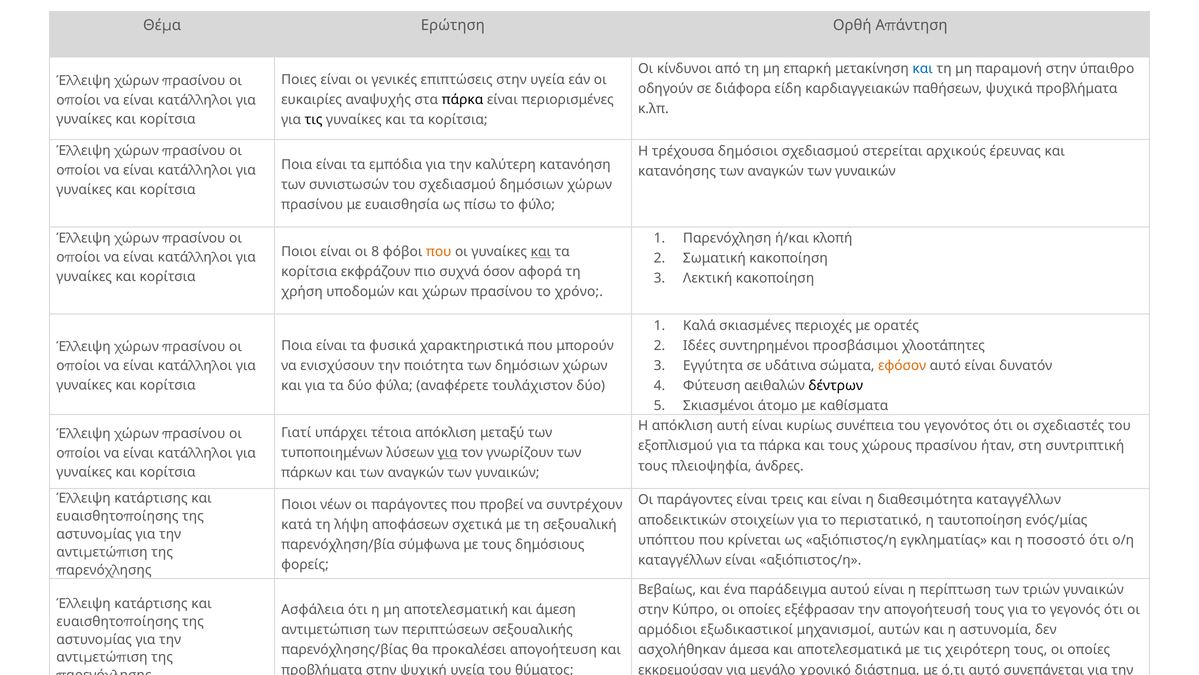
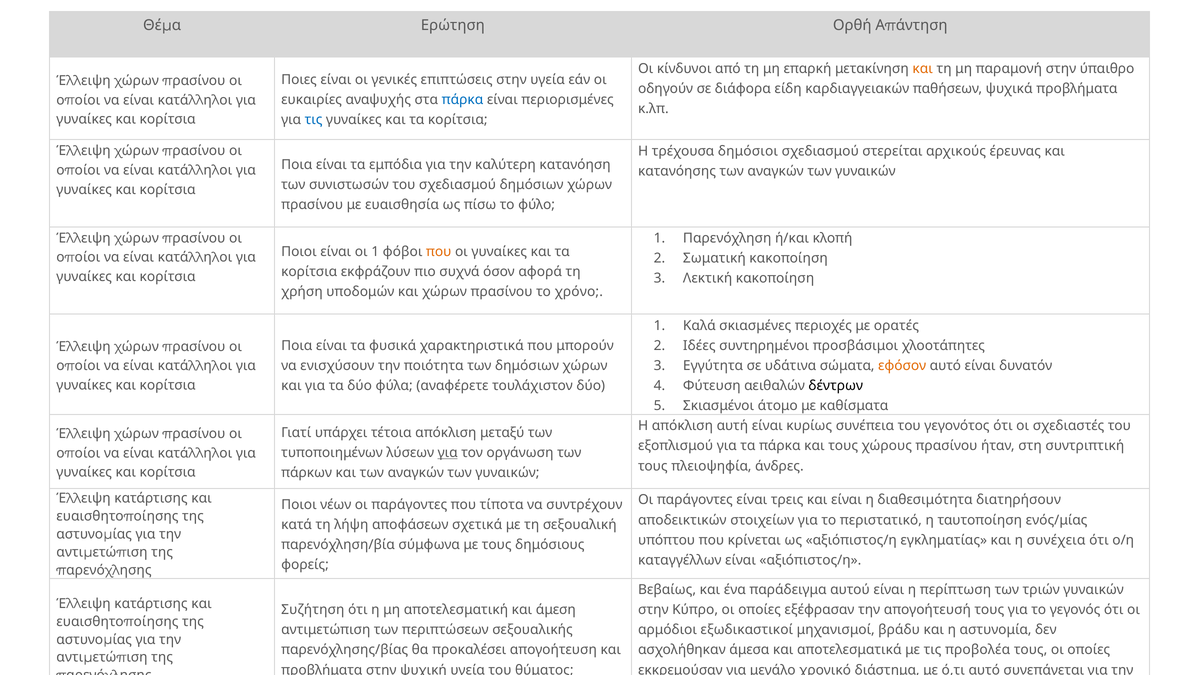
και at (923, 69) colour: blue -> orange
πάρκα at (463, 100) colour: black -> blue
τις at (314, 120) colour: black -> blue
οι 8: 8 -> 1
και at (541, 252) underline: present -> none
γνωρίζουν: γνωρίζουν -> οργάνωση
διαθεσιμότητα καταγγέλλων: καταγγέλλων -> διατηρήσουν
προβεί: προβεί -> τίποτα
ποσοστό: ποσοστό -> συνέχεια
Ασφάλεια: Ασφάλεια -> Συζήτηση
αυτών: αυτών -> βράδυ
χειρότερη: χειρότερη -> προβολέα
